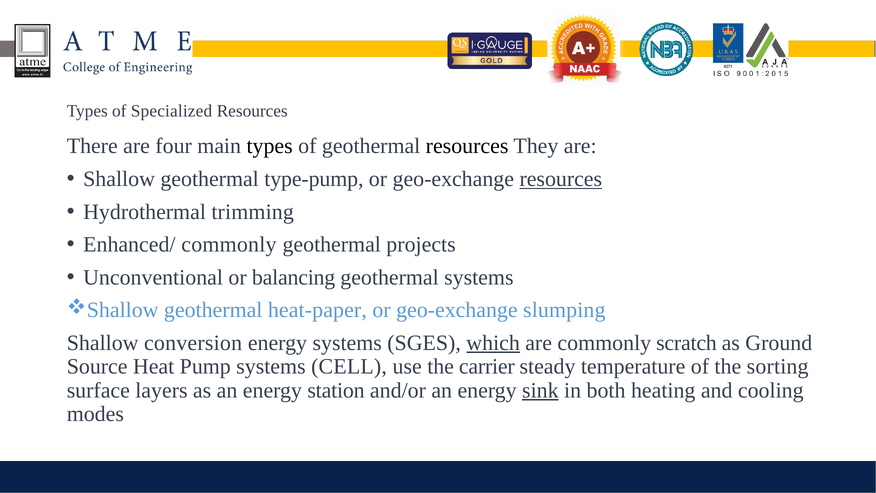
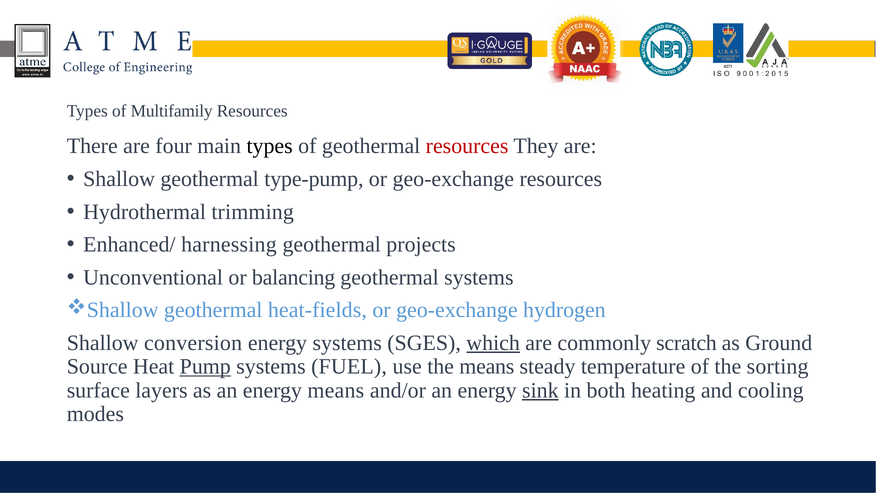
Specialized: Specialized -> Multifamily
resources at (467, 146) colour: black -> red
resources at (561, 179) underline: present -> none
Enhanced/ commonly: commonly -> harnessing
heat-paper: heat-paper -> heat-fields
slumping: slumping -> hydrogen
Pump underline: none -> present
CELL: CELL -> FUEL
the carrier: carrier -> means
energy station: station -> means
